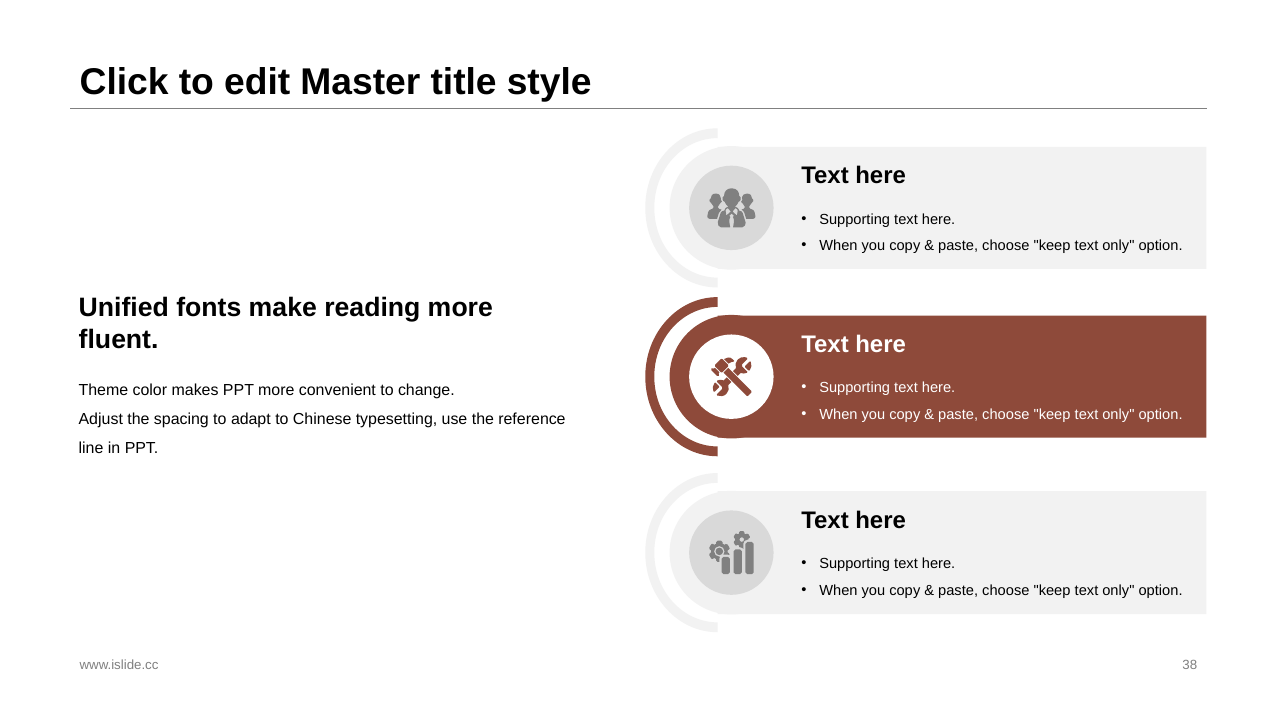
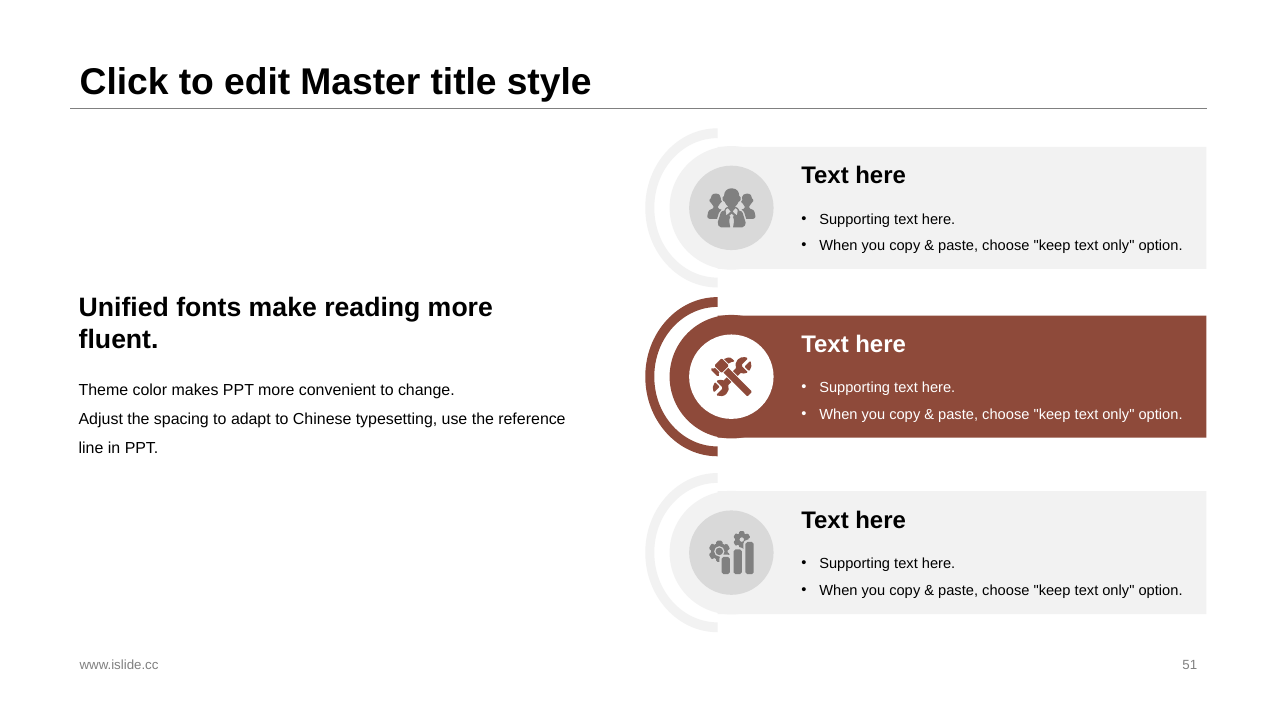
38: 38 -> 51
